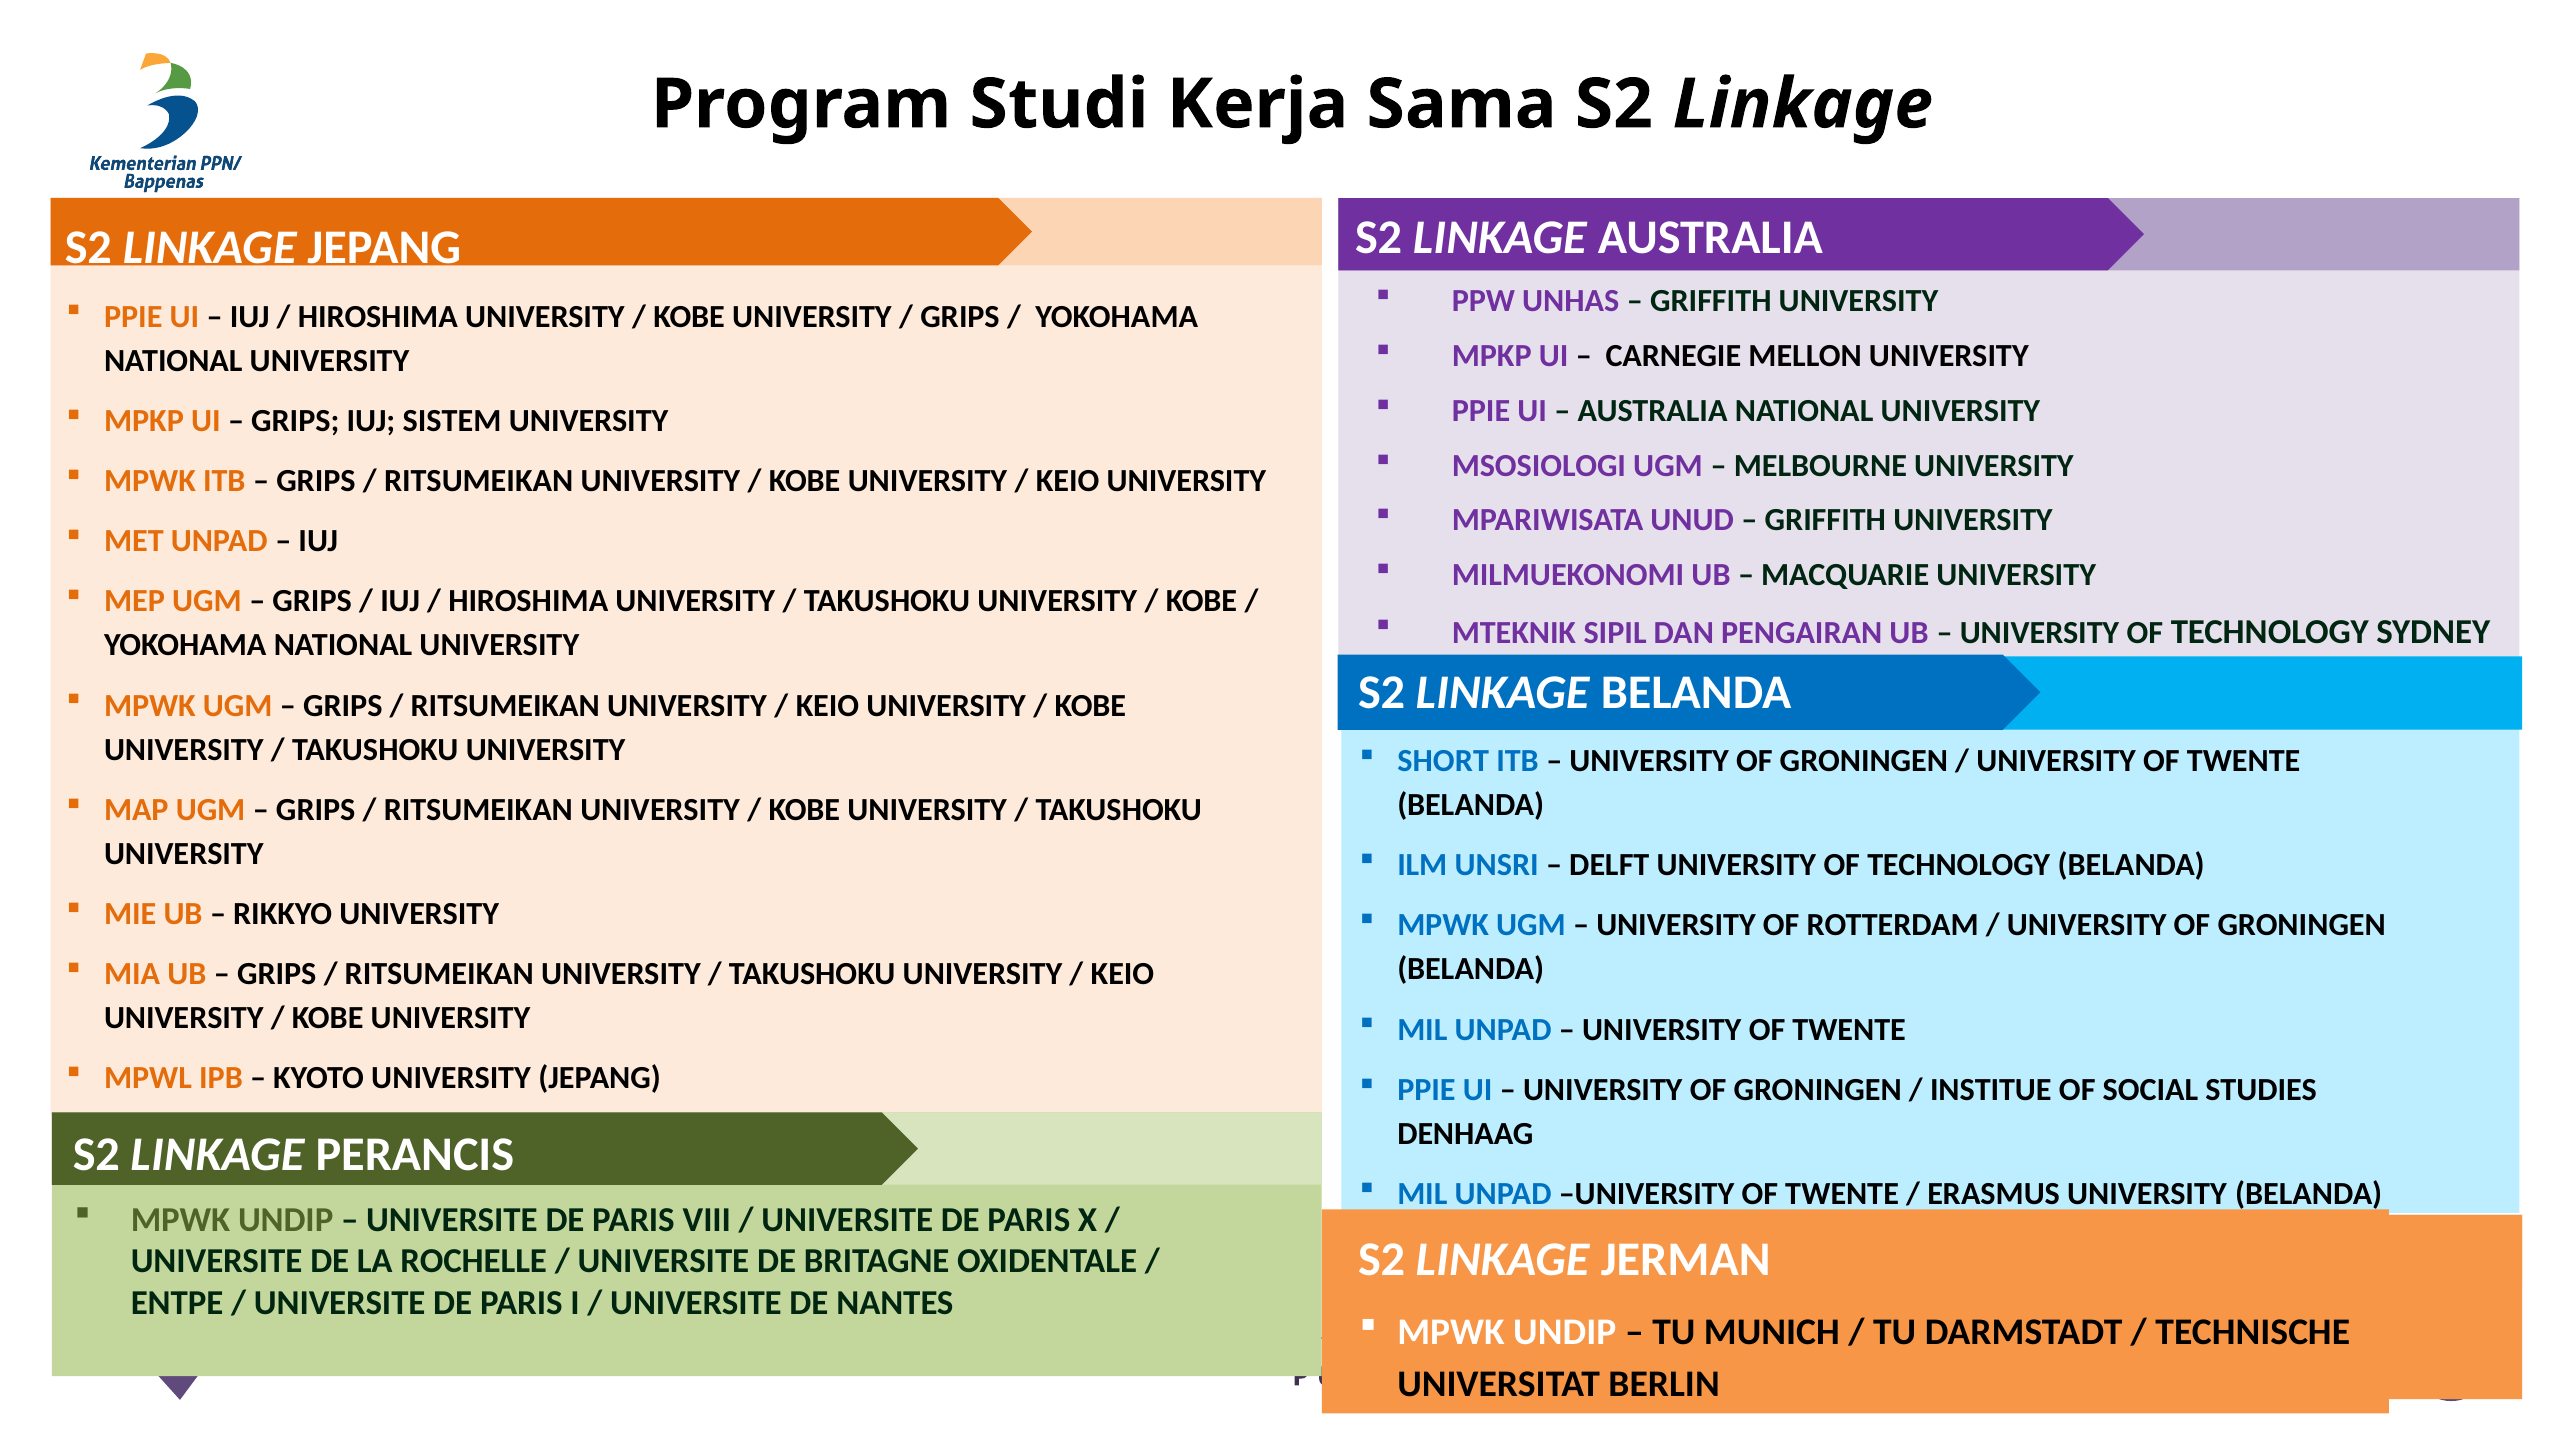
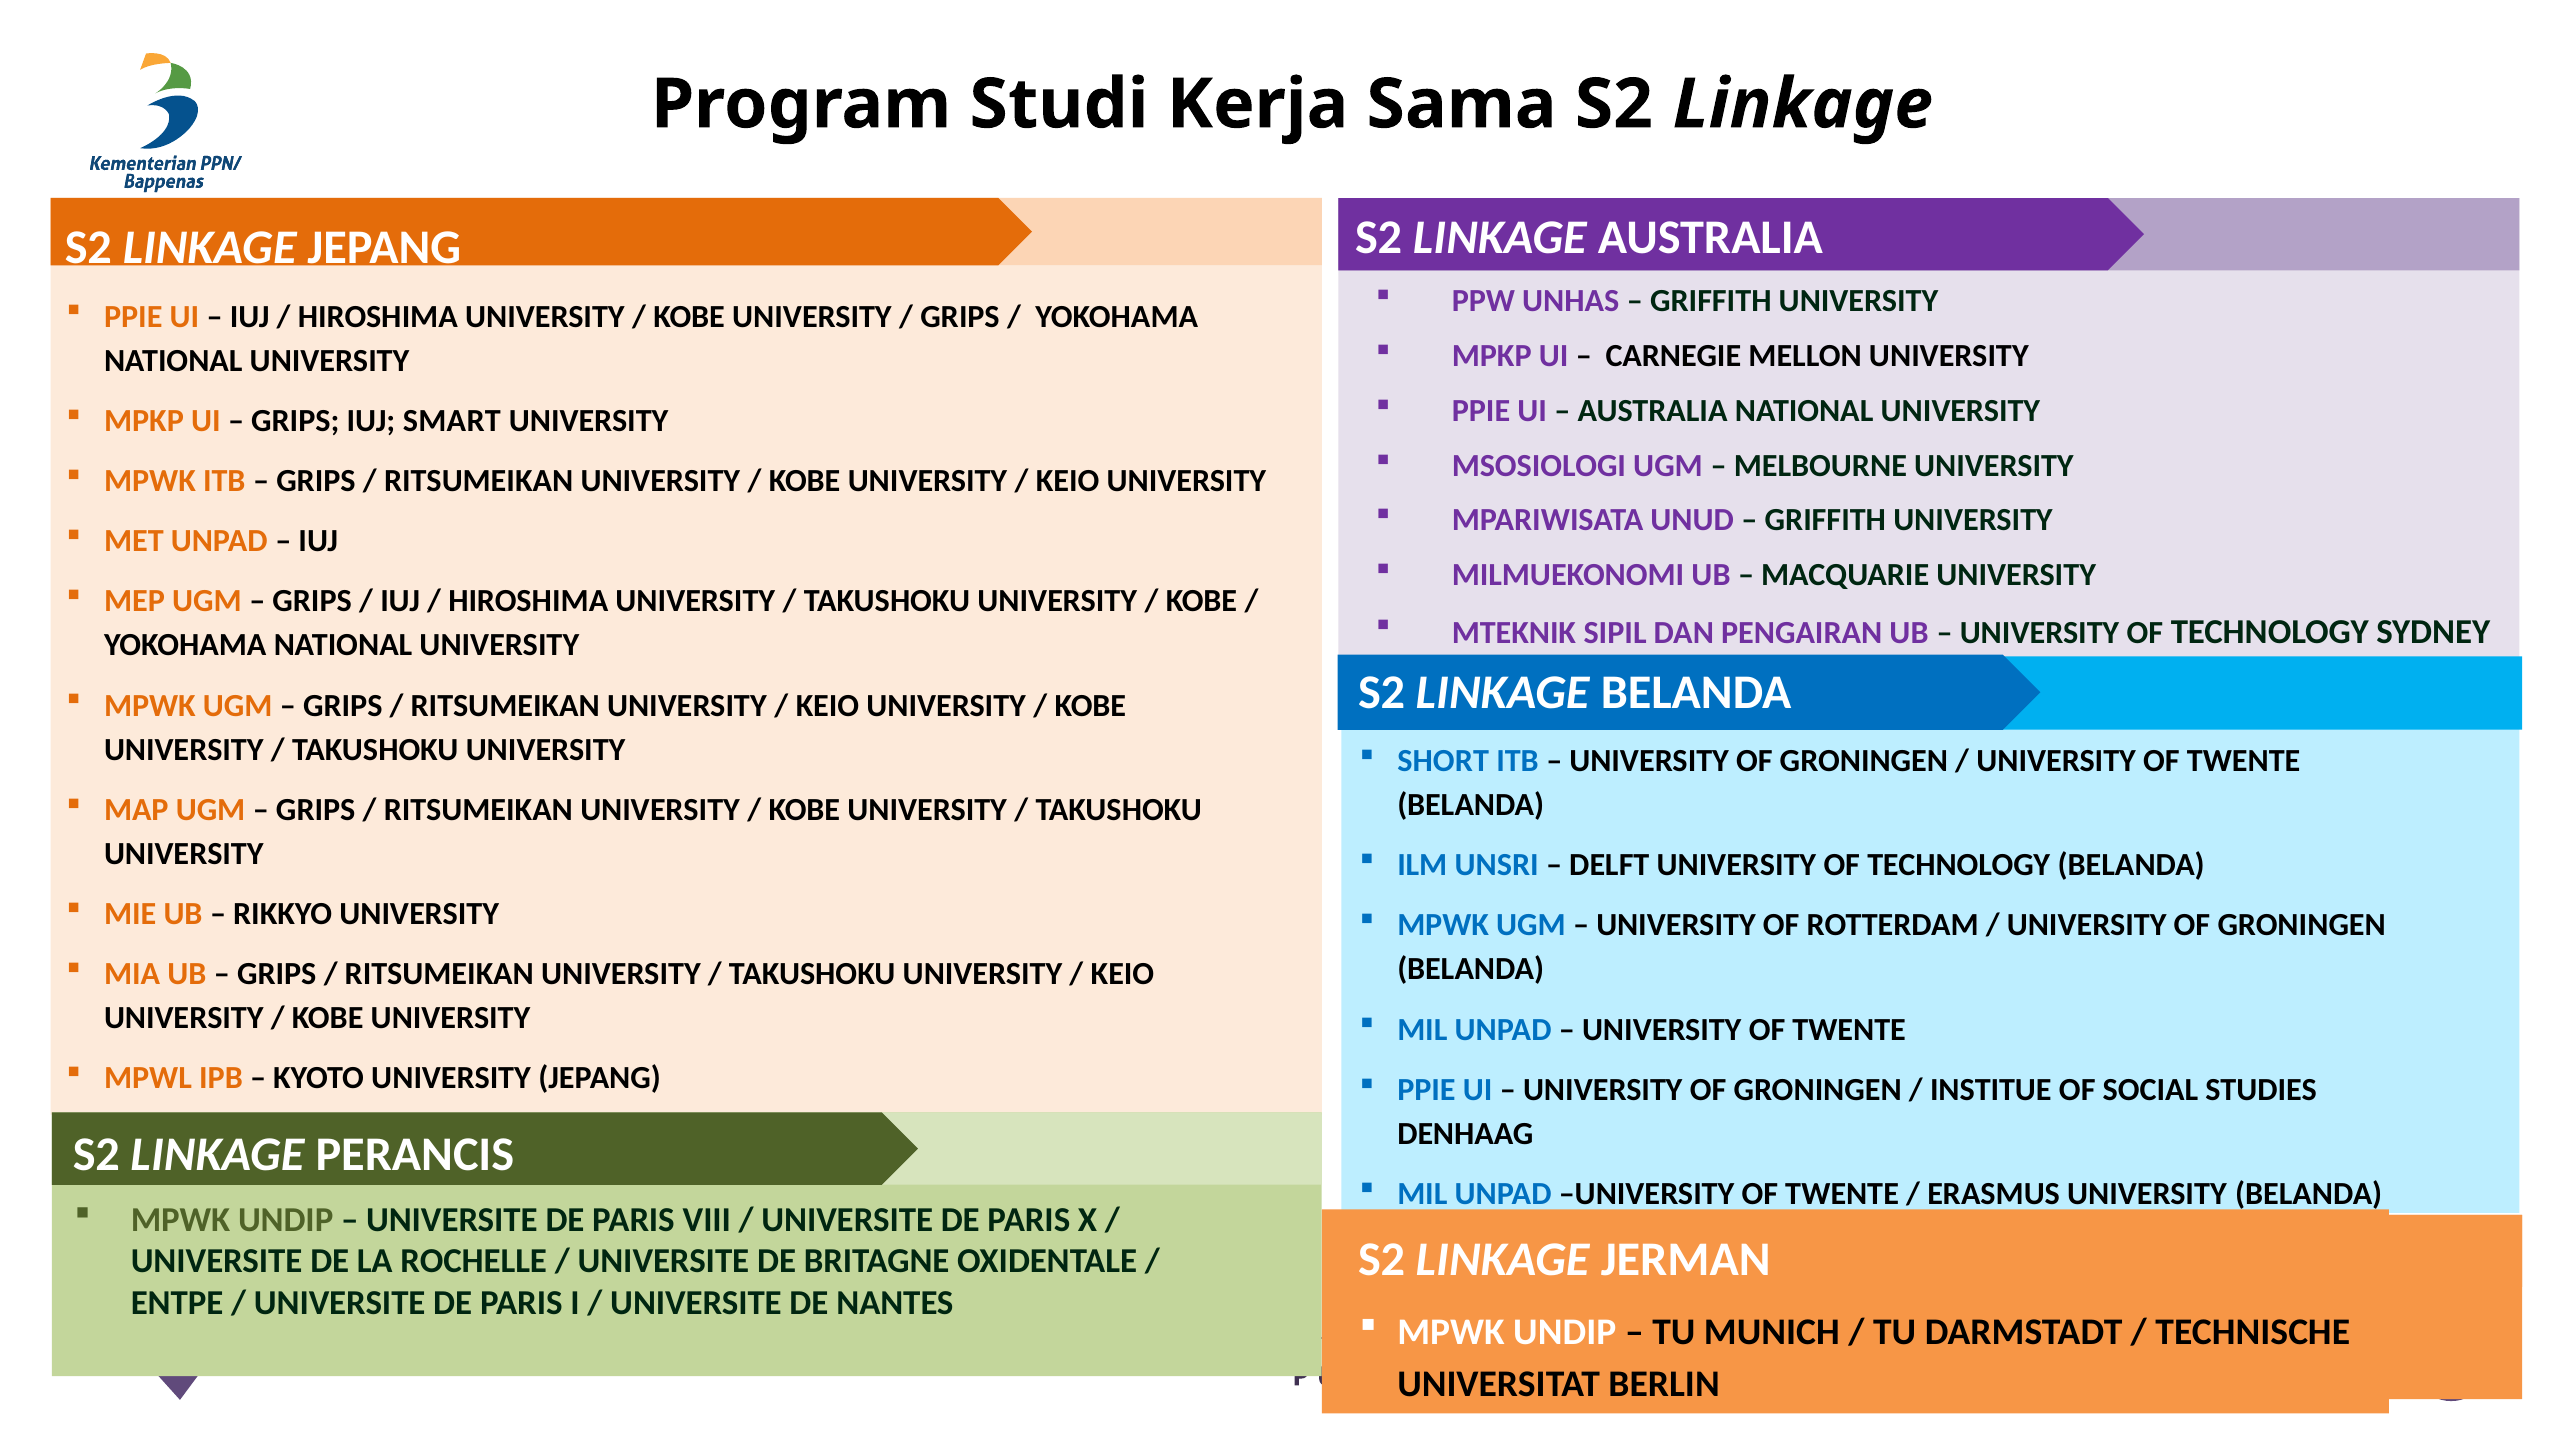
SISTEM: SISTEM -> SMART
